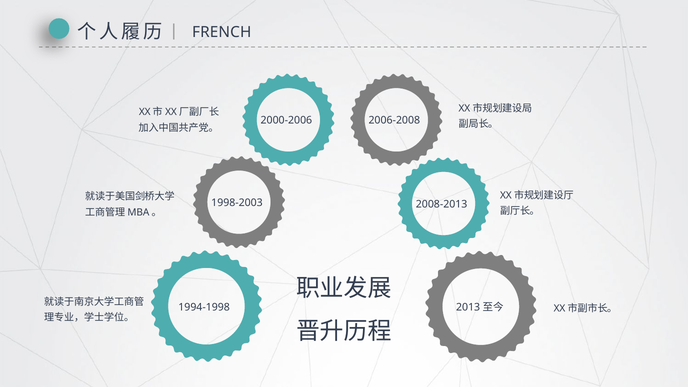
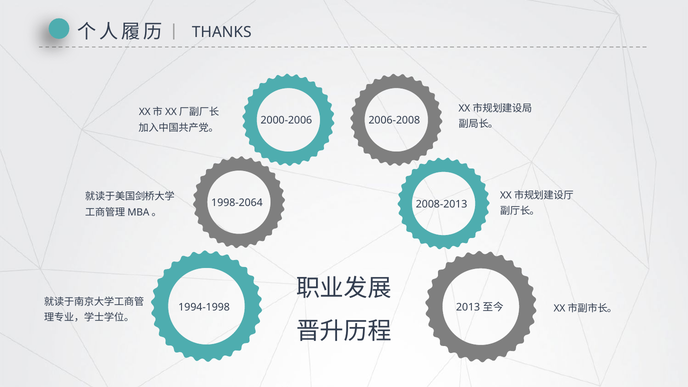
FRENCH: FRENCH -> THANKS
1998-2003: 1998-2003 -> 1998-2064
